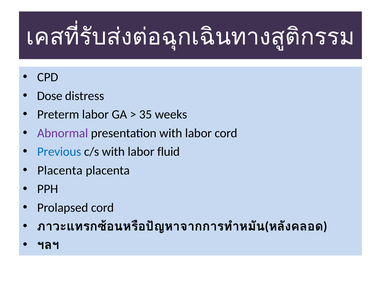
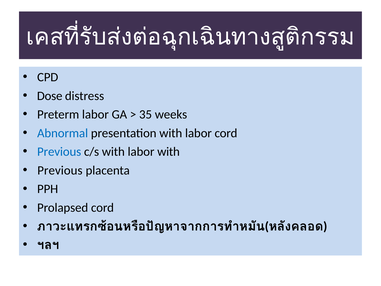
Abnormal colour: purple -> blue
labor fluid: fluid -> with
Placenta at (60, 170): Placenta -> Previous
